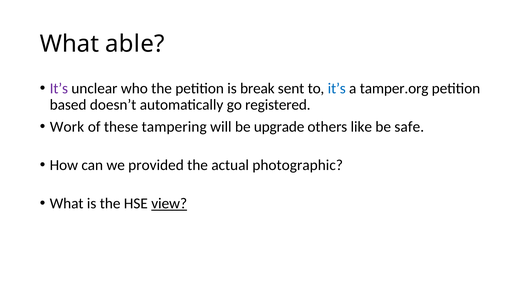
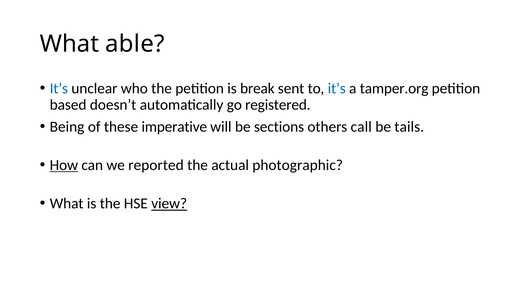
It’s at (59, 88) colour: purple -> blue
Work: Work -> Being
tampering: tampering -> imperative
upgrade: upgrade -> sections
like: like -> call
safe: safe -> tails
How underline: none -> present
provided: provided -> reported
